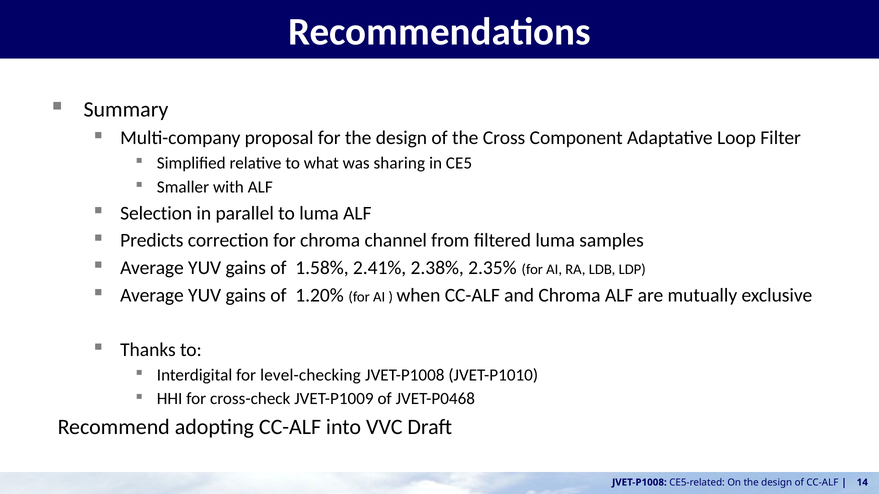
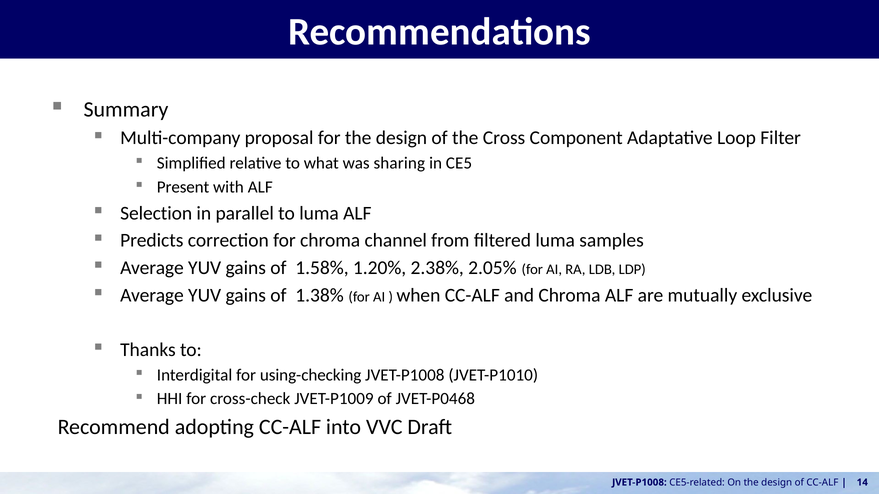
Smaller: Smaller -> Present
2.41%: 2.41% -> 1.20%
2.35%: 2.35% -> 2.05%
1.20%: 1.20% -> 1.38%
level-checking: level-checking -> using-checking
